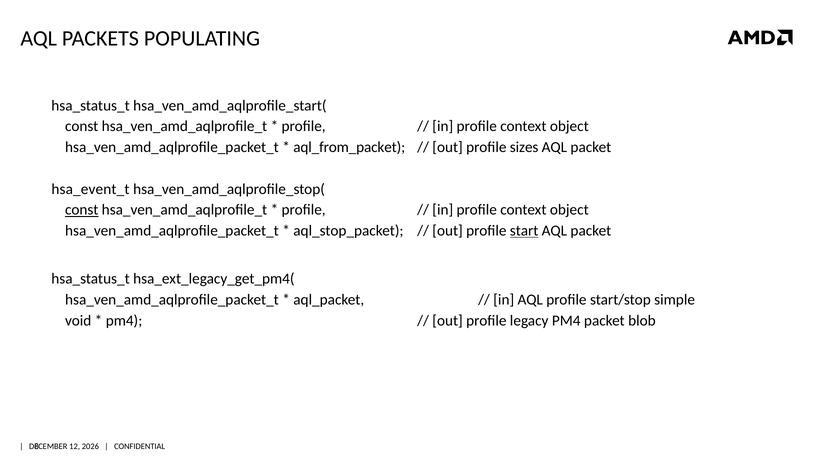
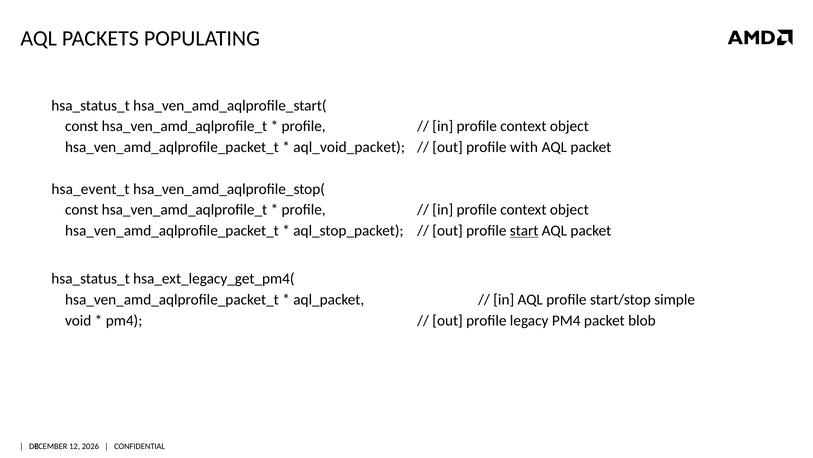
aql_from_packet: aql_from_packet -> aql_void_packet
sizes: sizes -> with
const at (82, 210) underline: present -> none
